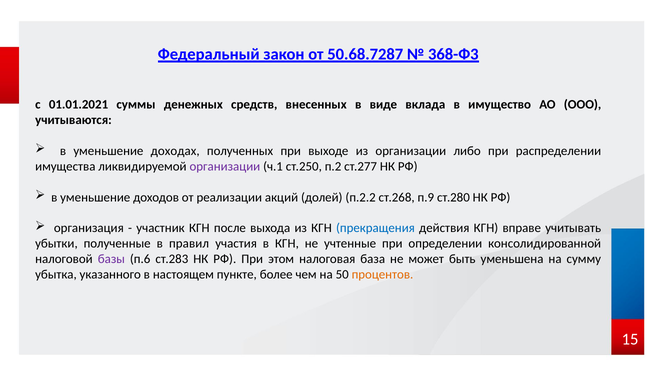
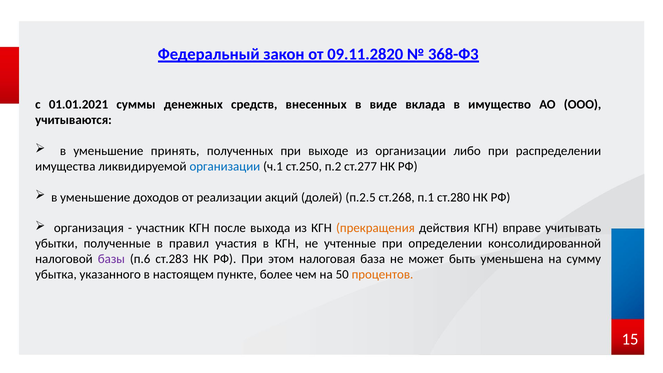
50.68.7287: 50.68.7287 -> 09.11.2820
доходах: доходах -> принять
организации at (225, 166) colour: purple -> blue
п.2.2: п.2.2 -> п.2.5
п.9: п.9 -> п.1
прекращения colour: blue -> orange
